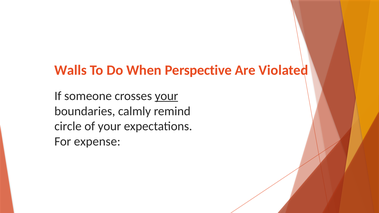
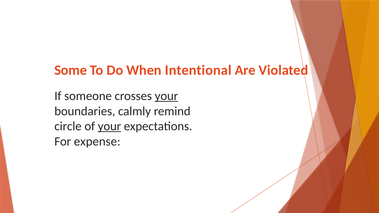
Walls: Walls -> Some
Perspective: Perspective -> Intentional
your at (109, 126) underline: none -> present
